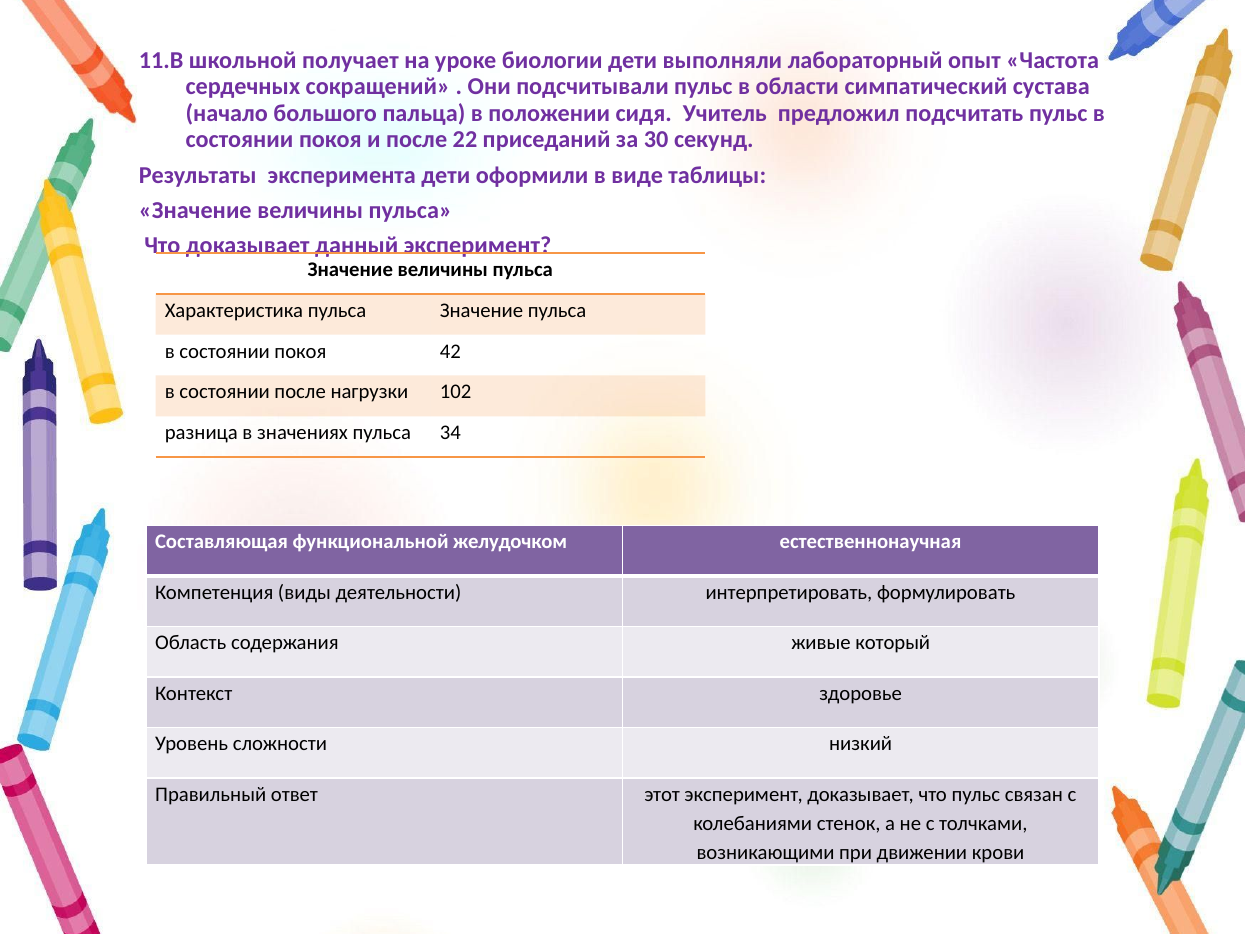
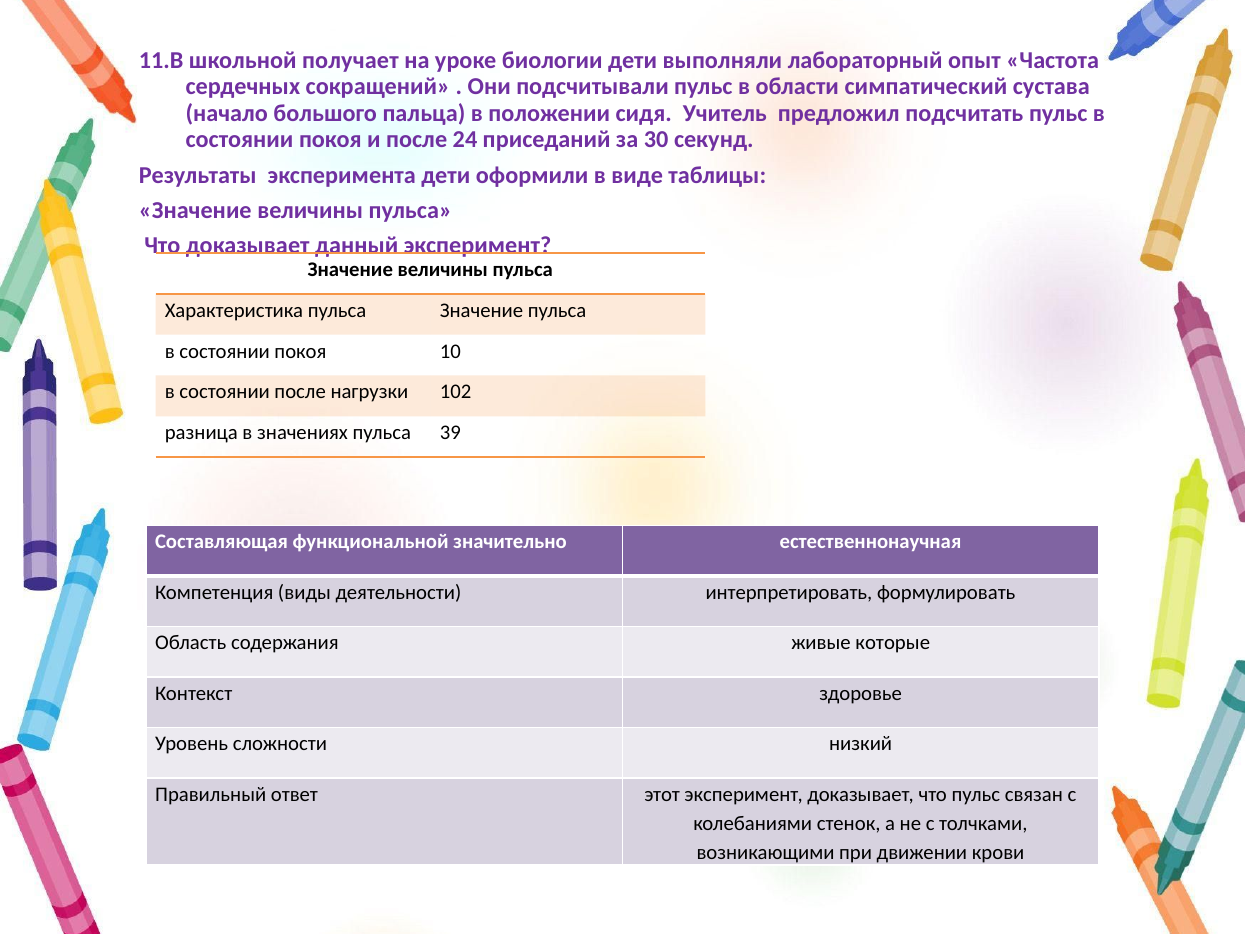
22: 22 -> 24
42: 42 -> 10
34: 34 -> 39
желудочком: желудочком -> значительно
который: который -> которые
